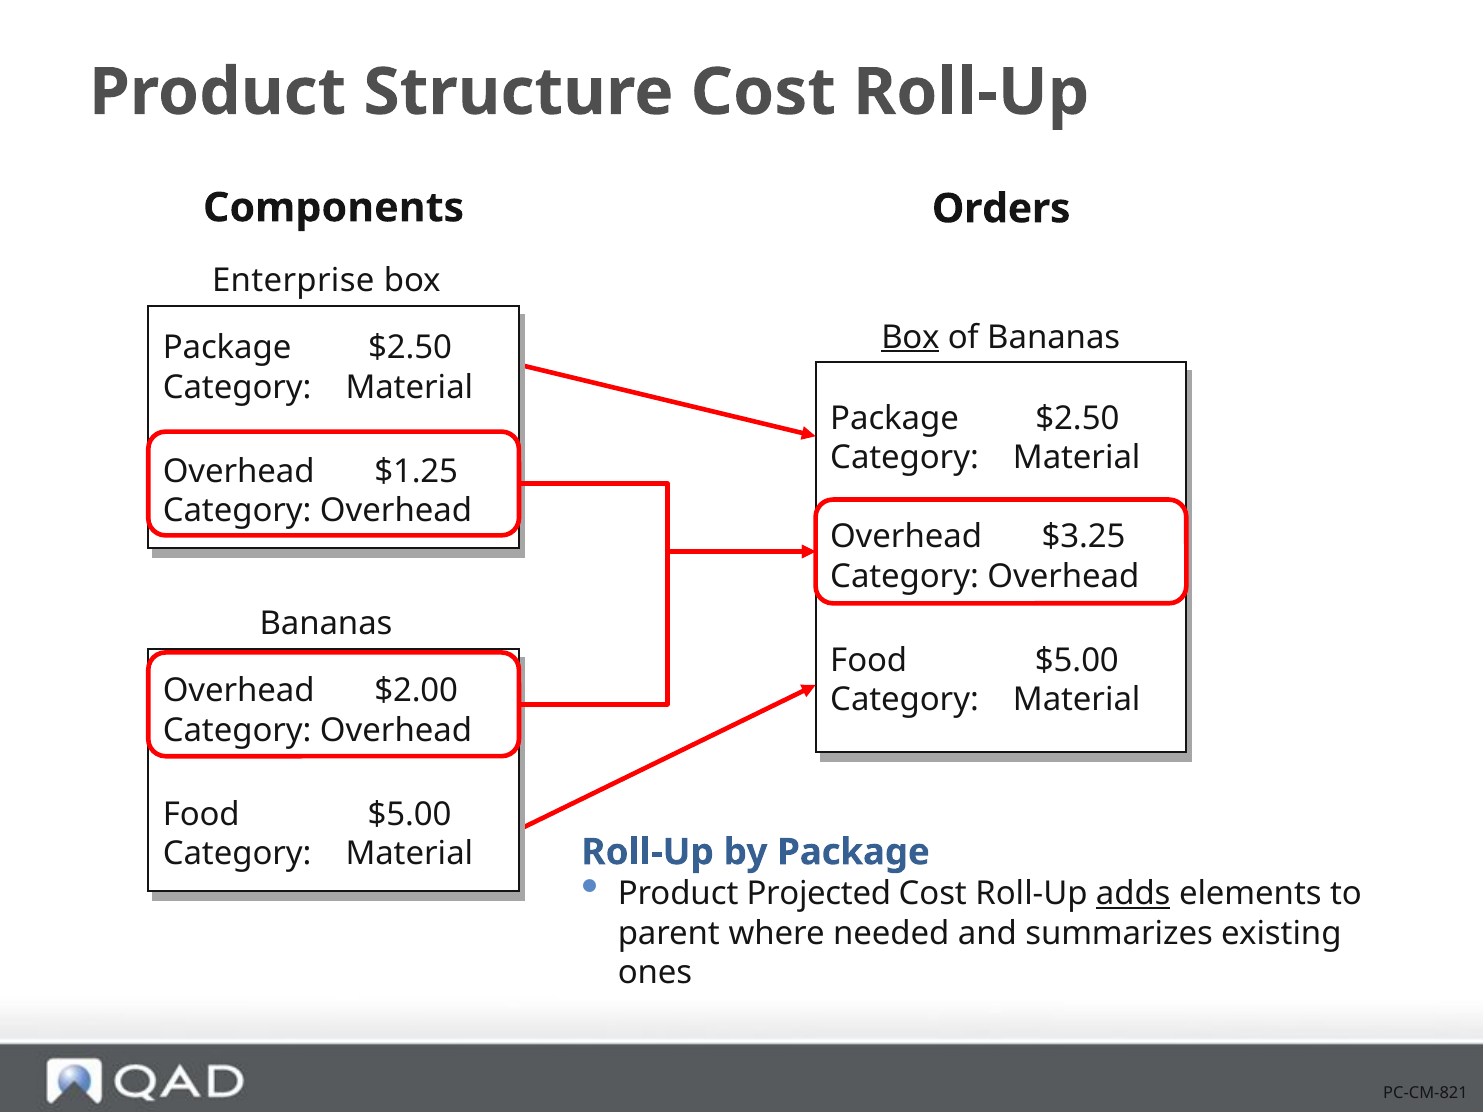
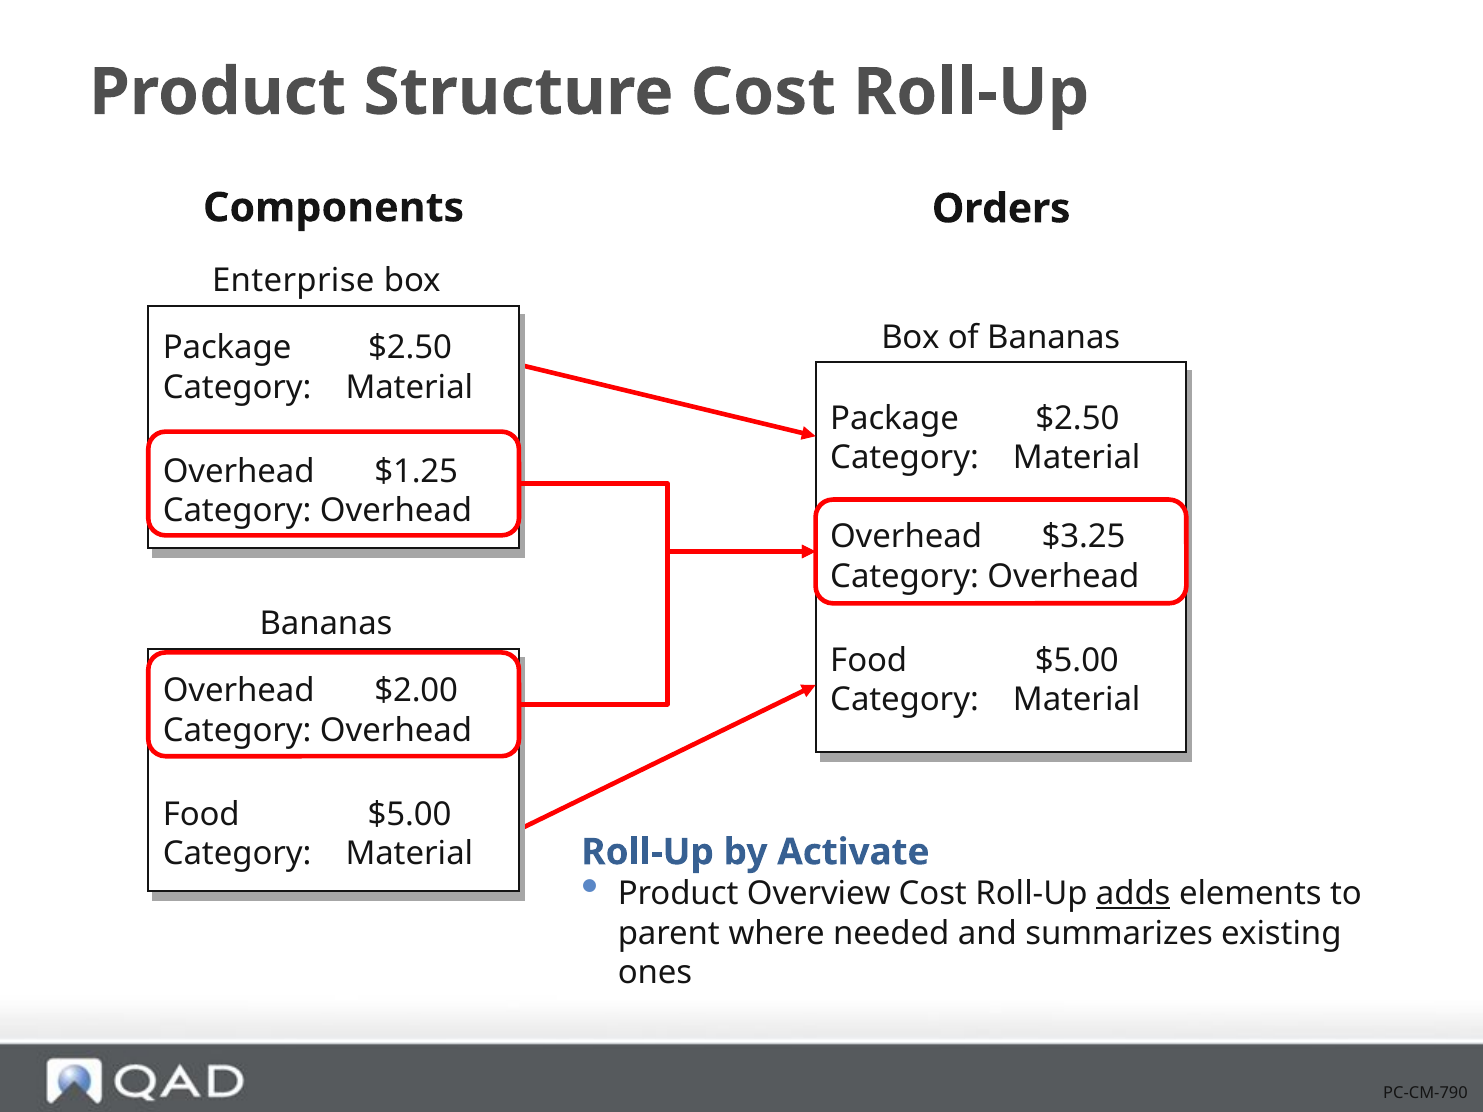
Box at (910, 337) underline: present -> none
by Package: Package -> Activate
Projected: Projected -> Overview
PC-CM-821: PC-CM-821 -> PC-CM-790
